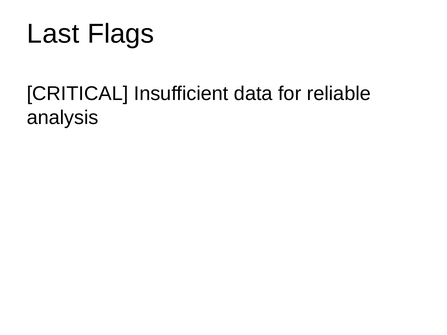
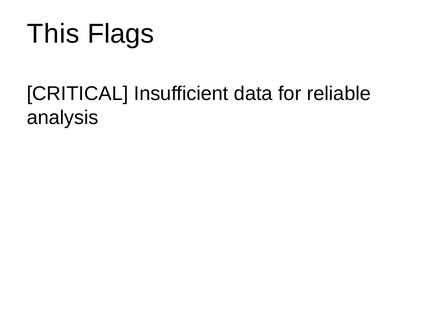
Last: Last -> This
